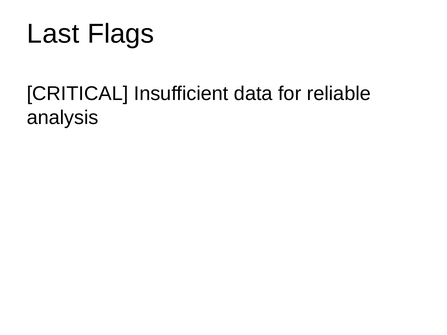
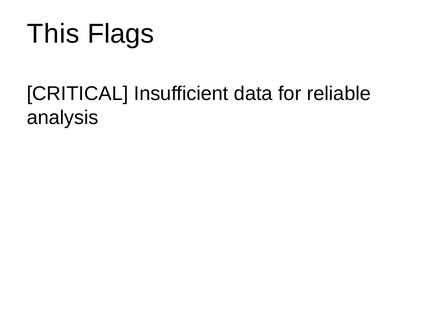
Last: Last -> This
